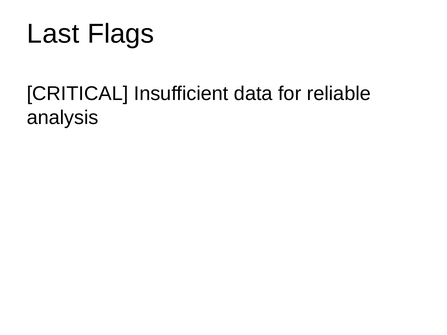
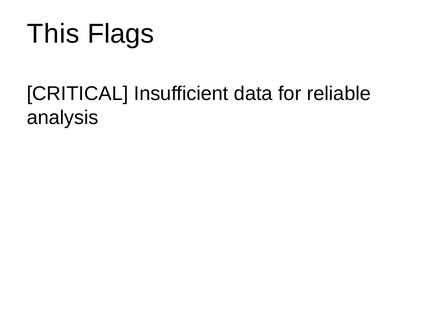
Last: Last -> This
